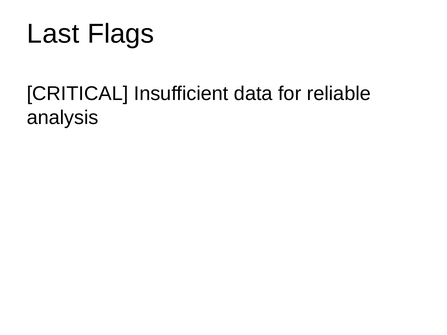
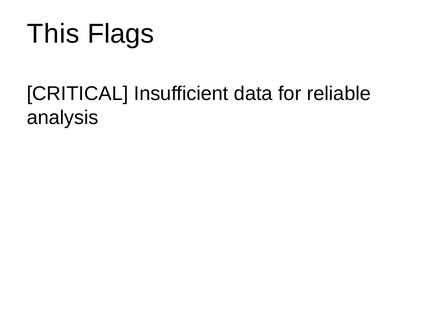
Last: Last -> This
